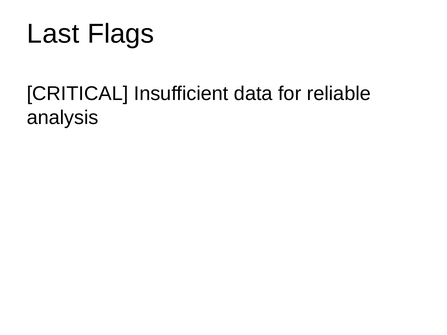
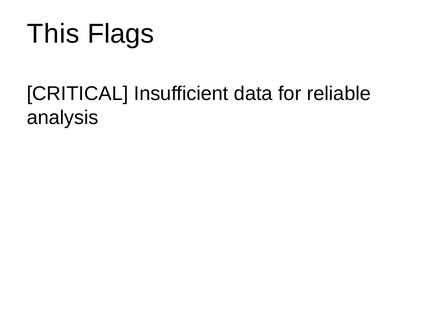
Last: Last -> This
